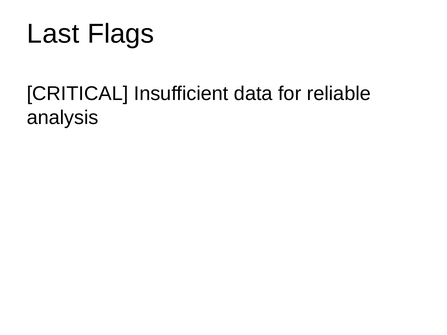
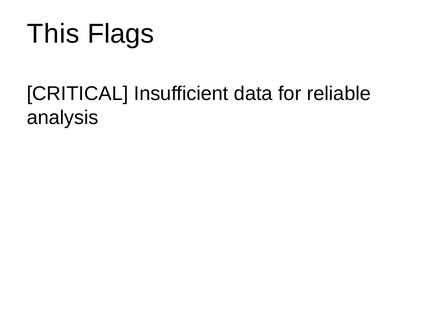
Last: Last -> This
